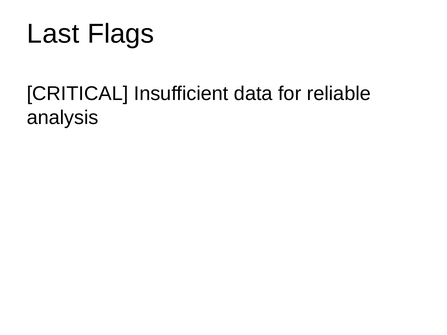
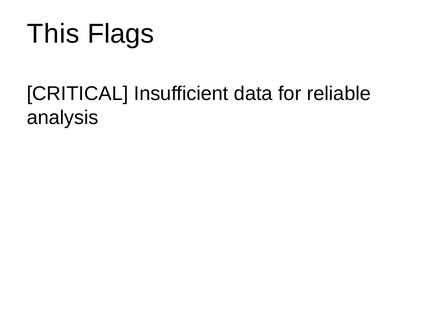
Last: Last -> This
